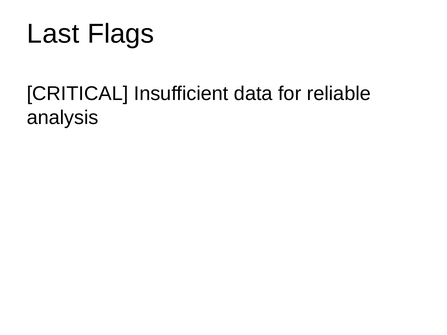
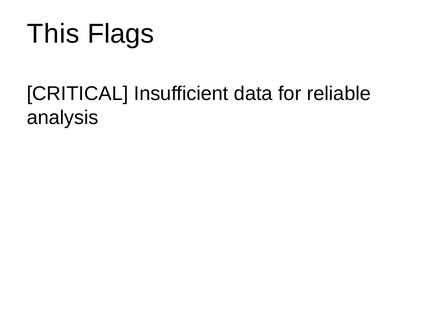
Last: Last -> This
